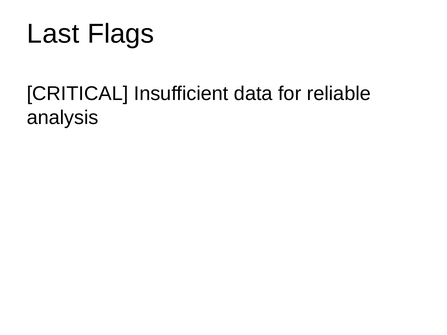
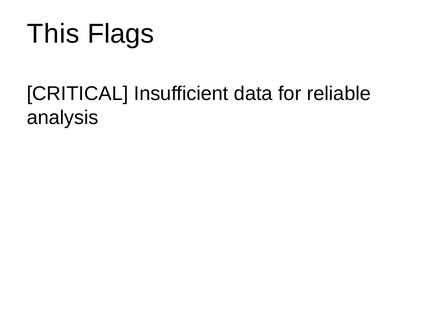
Last: Last -> This
